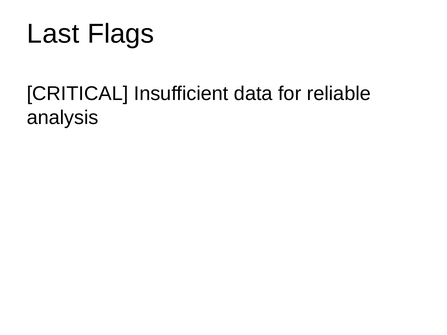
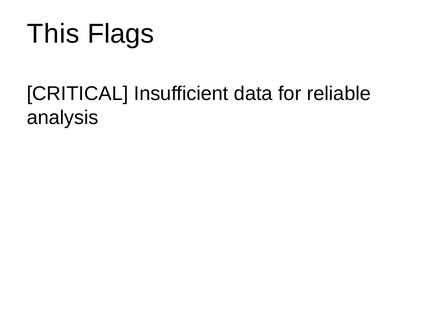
Last: Last -> This
